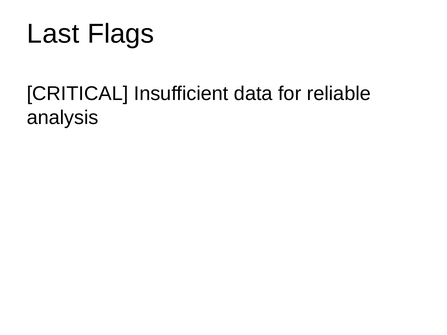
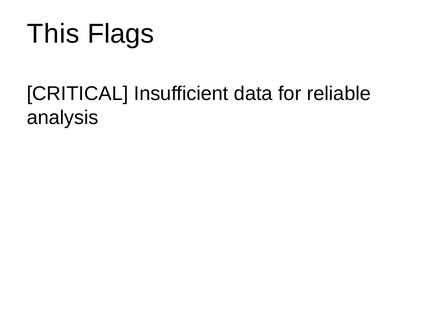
Last: Last -> This
